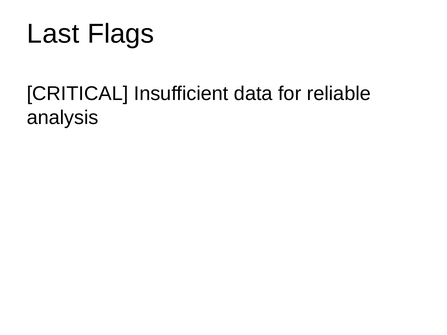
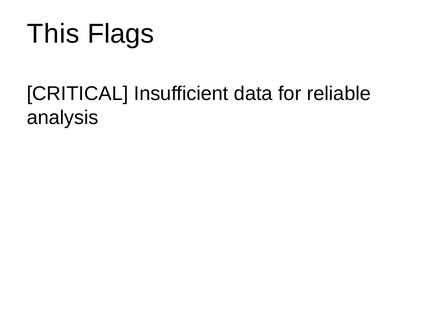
Last: Last -> This
